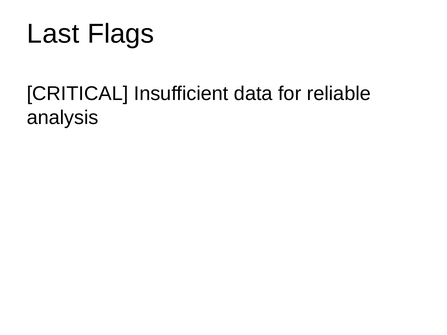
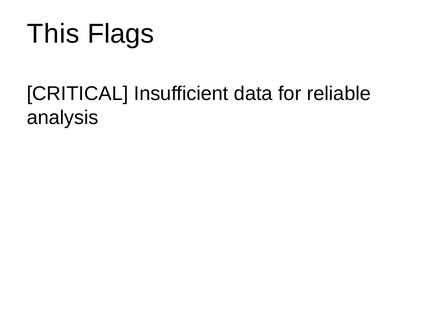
Last: Last -> This
